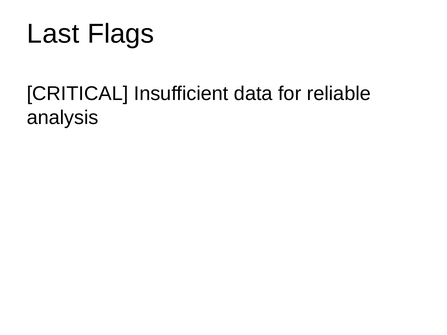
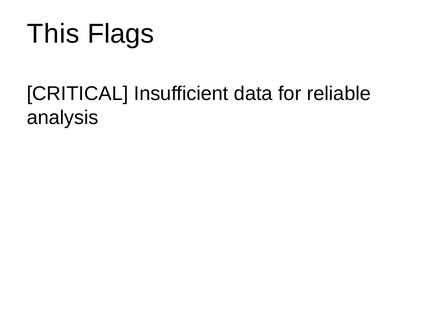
Last: Last -> This
